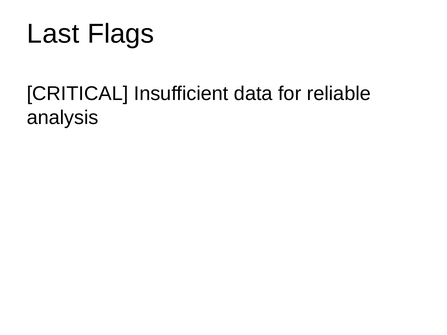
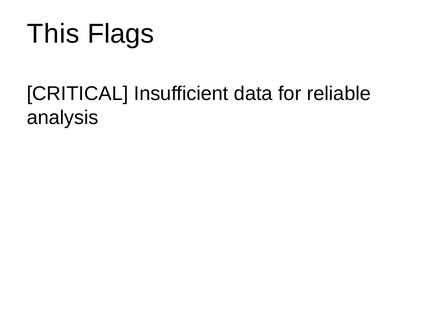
Last: Last -> This
